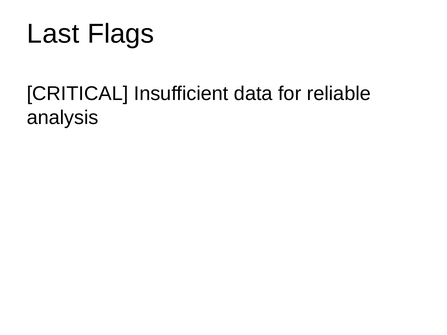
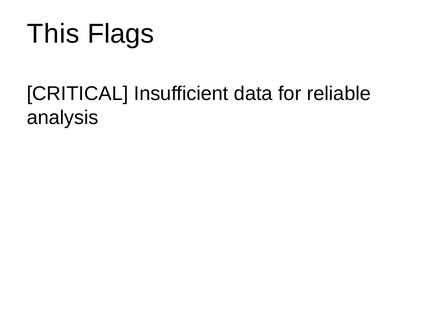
Last: Last -> This
